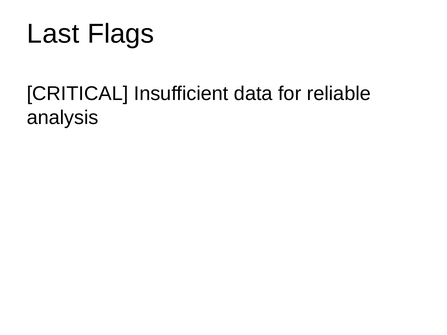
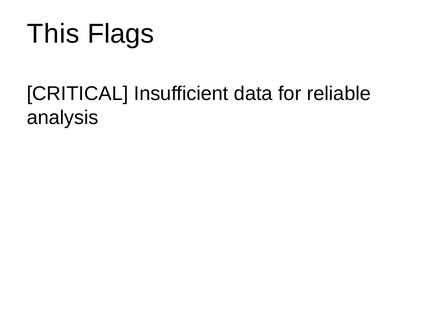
Last: Last -> This
